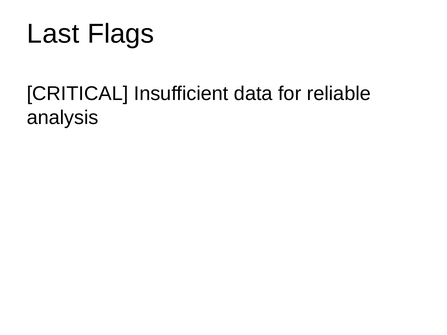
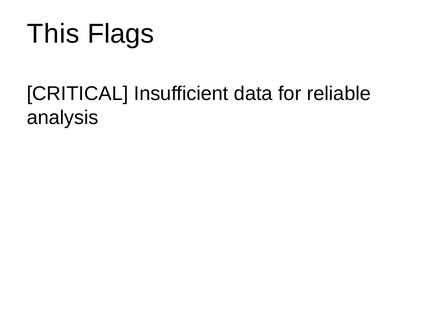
Last: Last -> This
